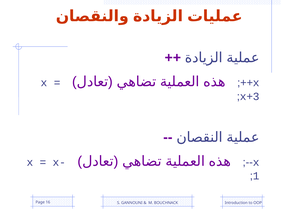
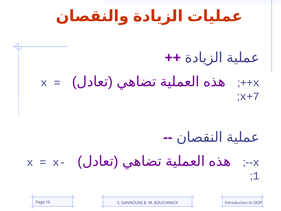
x+3: x+3 -> x+7
